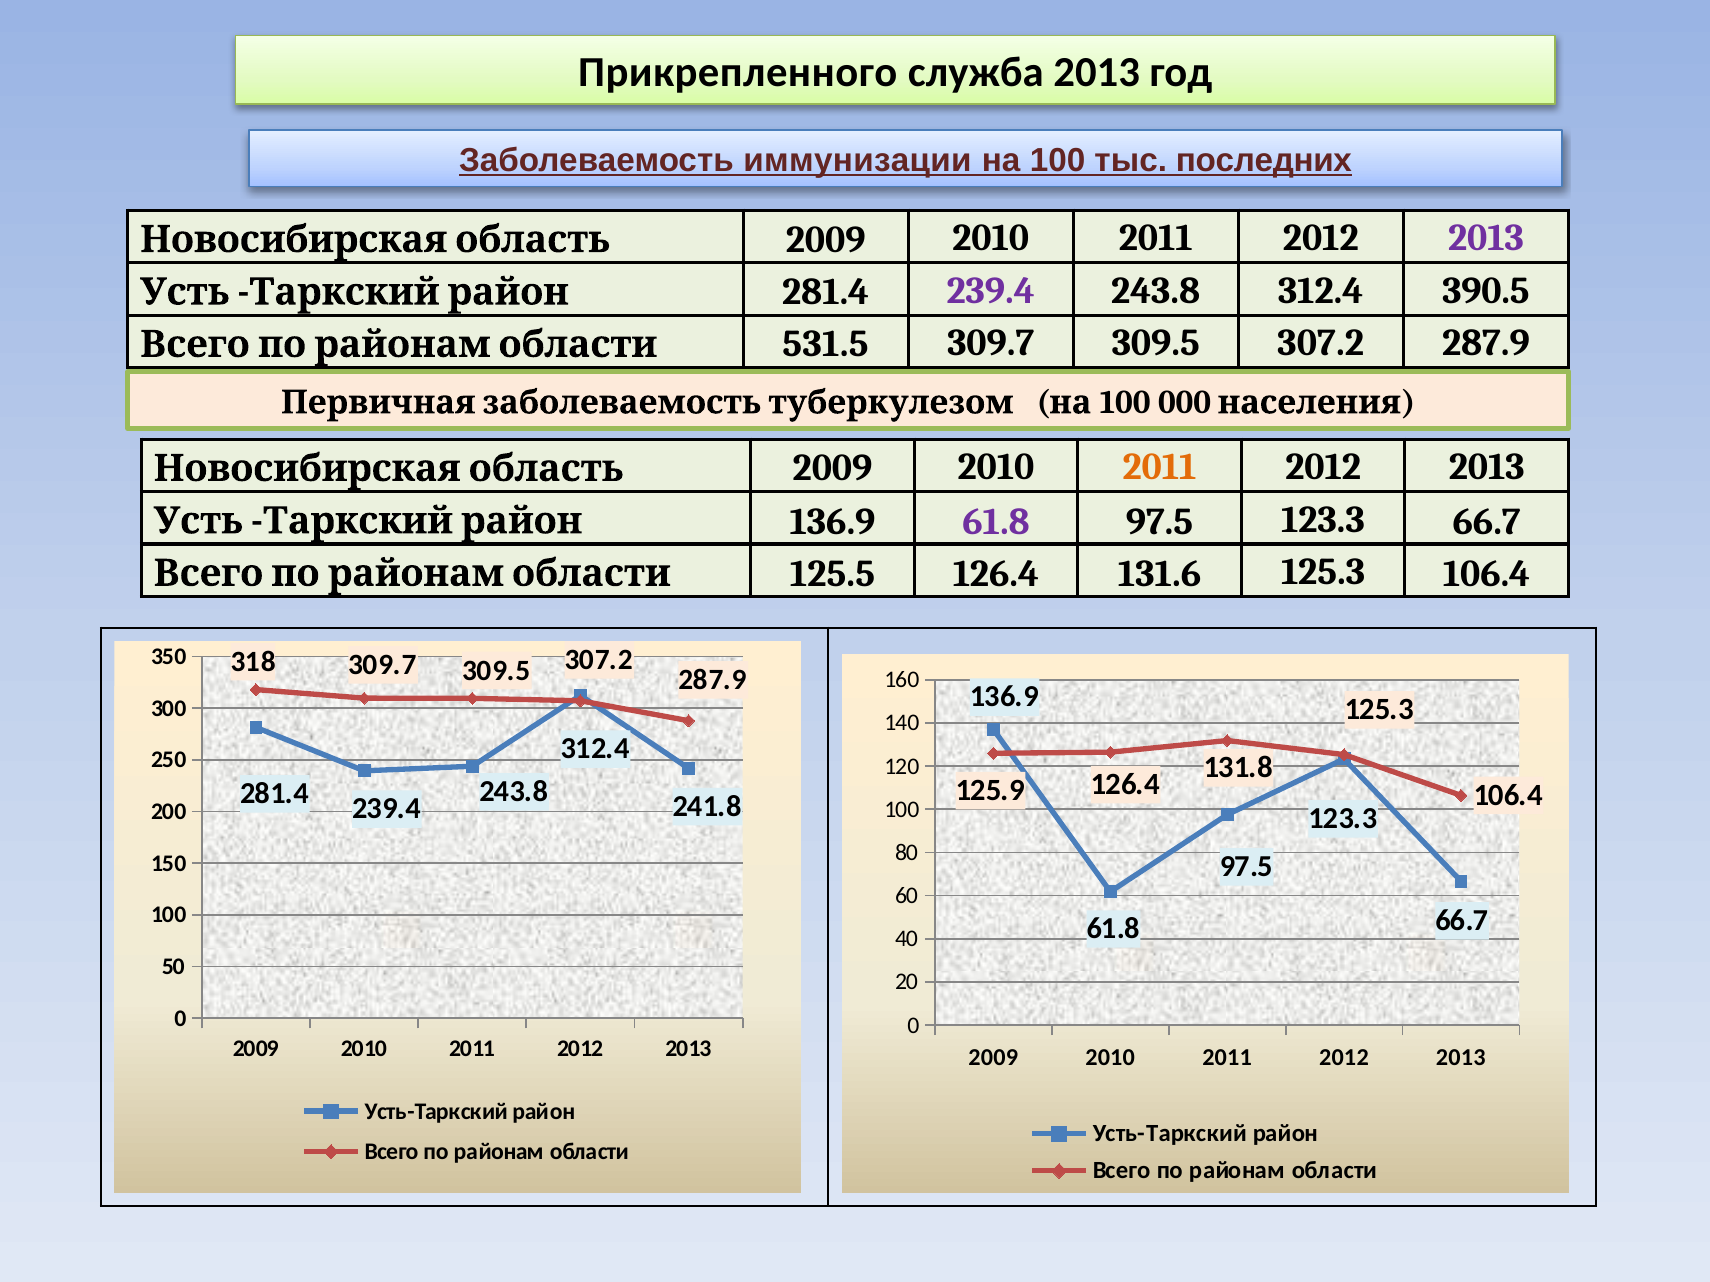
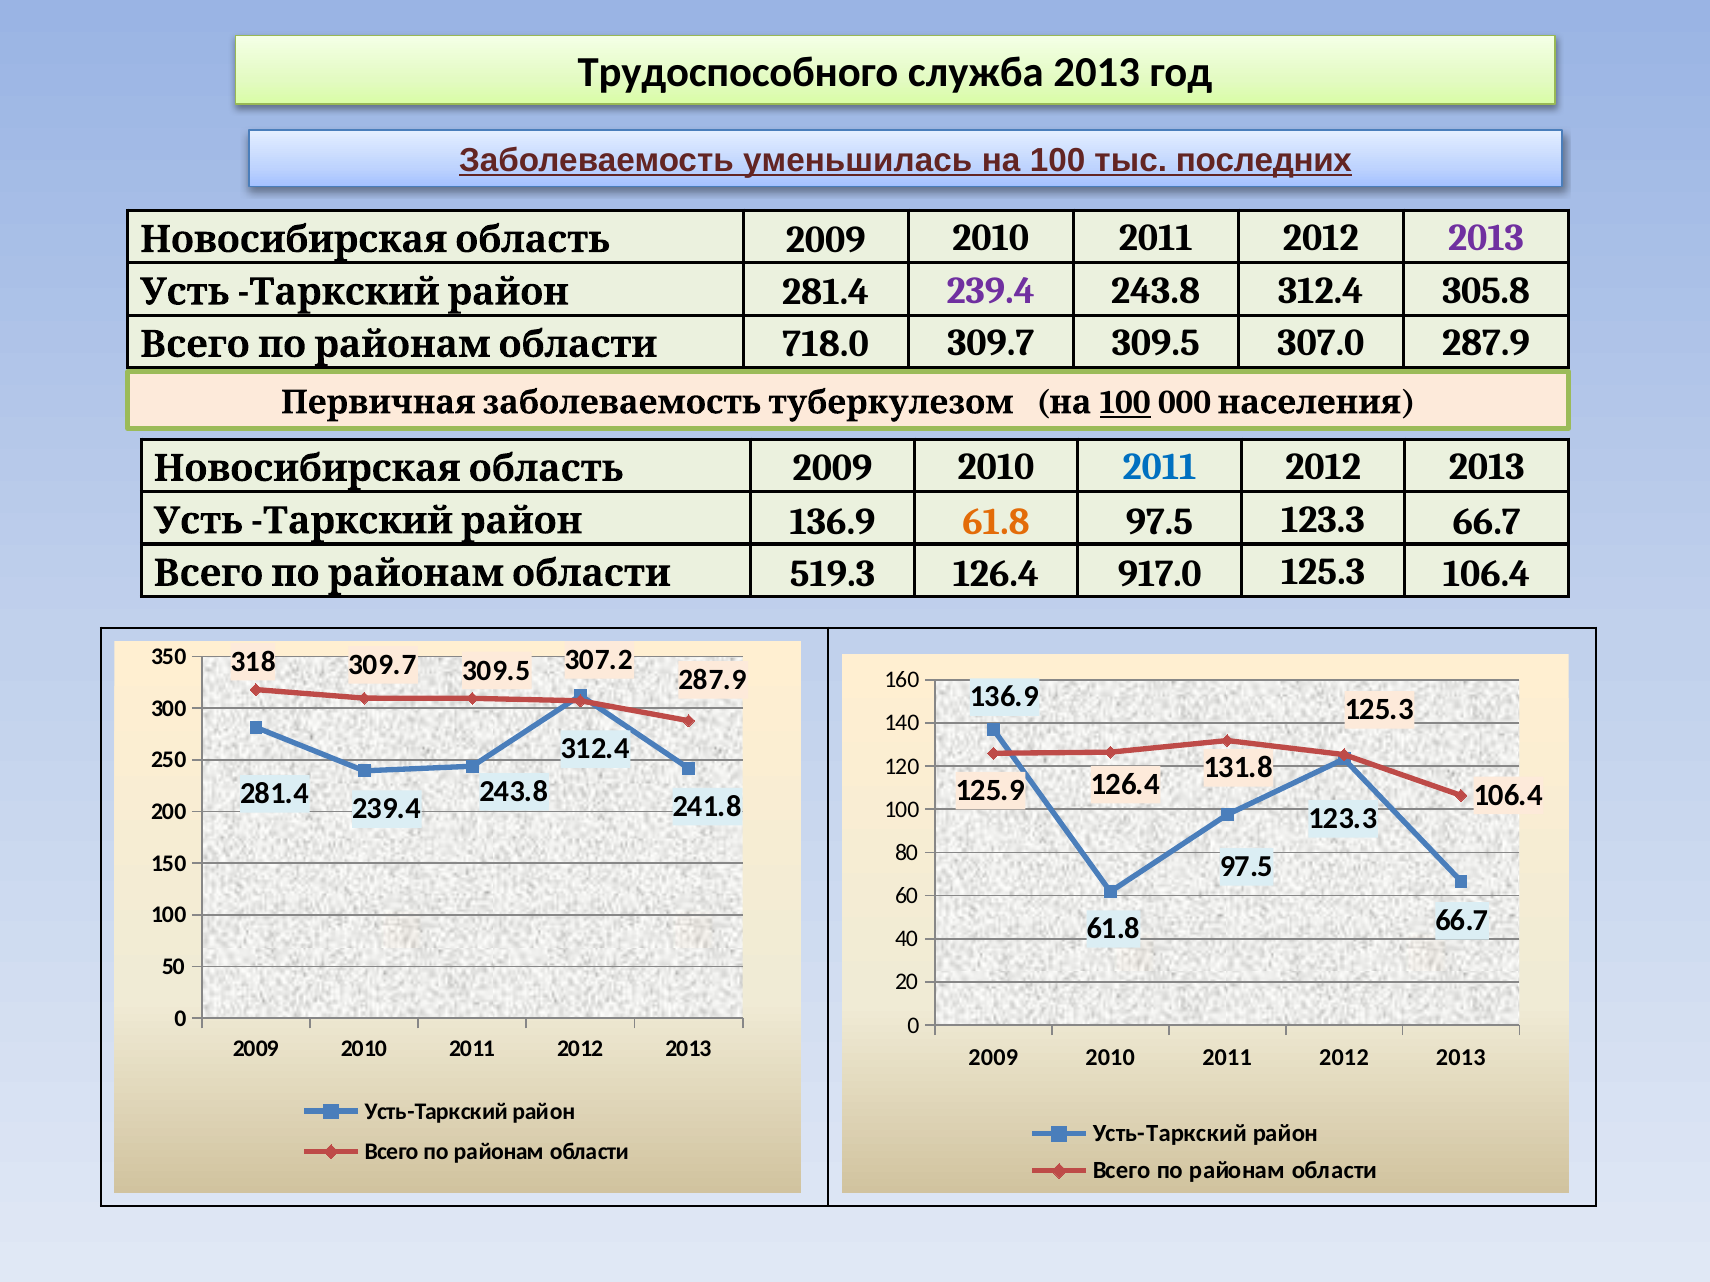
Прикрепленного: Прикрепленного -> Трудоспособного
иммунизации: иммунизации -> уменьшилась
390.5: 390.5 -> 305.8
531.5: 531.5 -> 718.0
307.2 at (1321, 343): 307.2 -> 307.0
100 at (1125, 403) underline: none -> present
2011 at (1160, 467) colour: orange -> blue
61.8 at (996, 522) colour: purple -> orange
125.5: 125.5 -> 519.3
131.6: 131.6 -> 917.0
